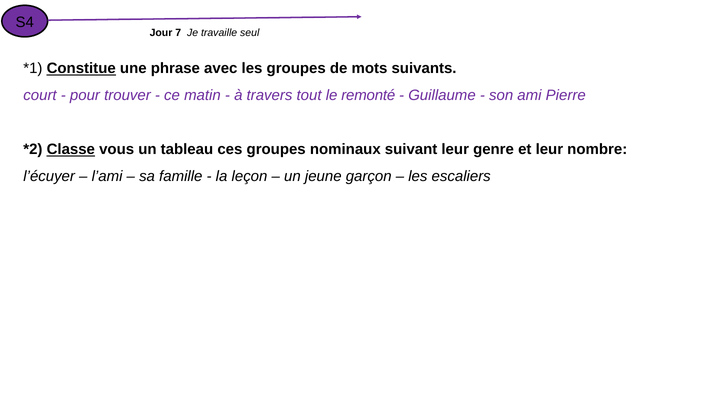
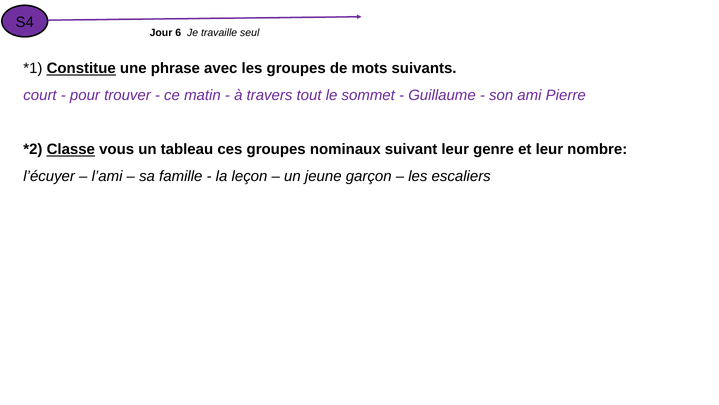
7: 7 -> 6
remonté: remonté -> sommet
